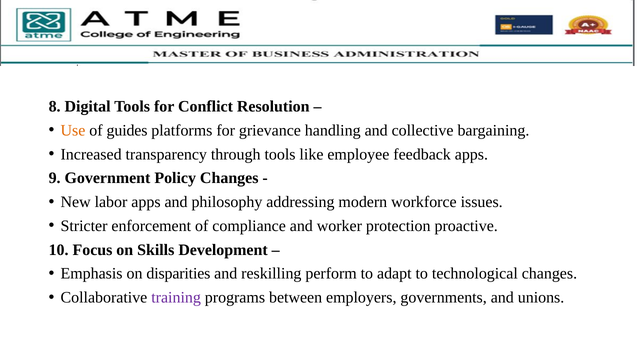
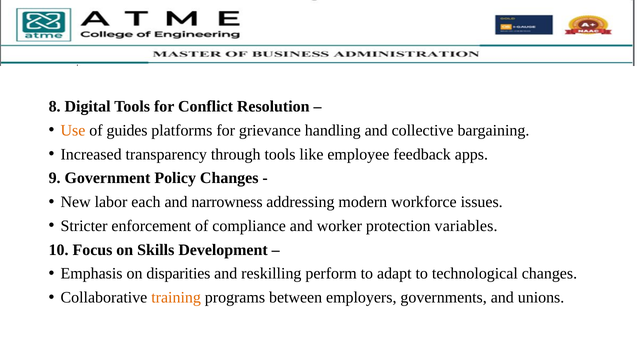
labor apps: apps -> each
philosophy: philosophy -> narrowness
proactive: proactive -> variables
training colour: purple -> orange
